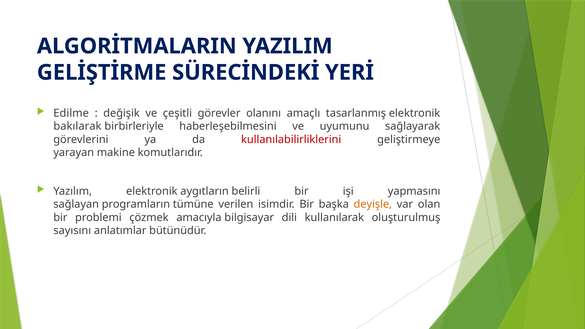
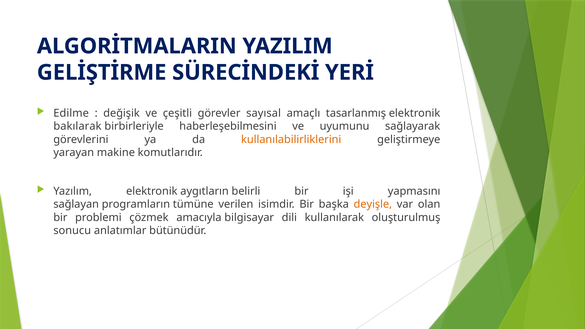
olanını: olanını -> sayısal
kullanılabilirliklerini colour: red -> orange
sayısını: sayısını -> sonucu
